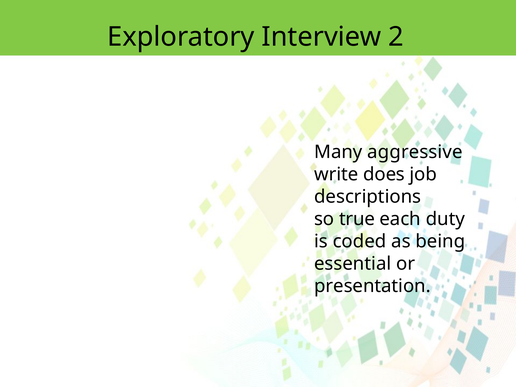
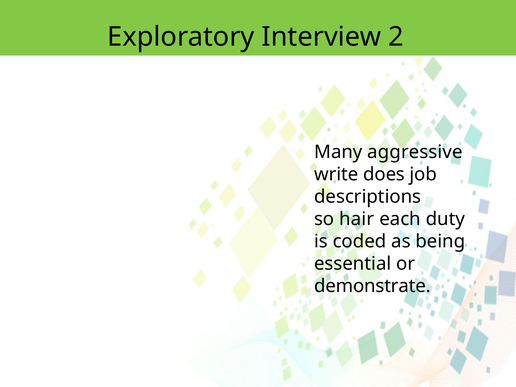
true: true -> hair
presentation: presentation -> demonstrate
